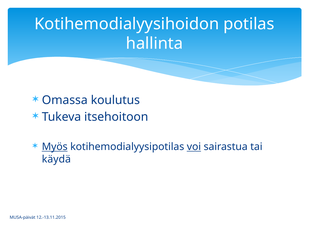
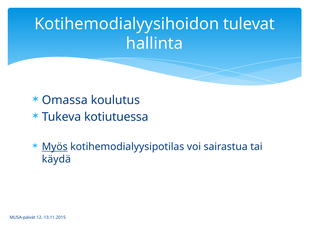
potilas: potilas -> tulevat
itsehoitoon: itsehoitoon -> kotiutuessa
voi underline: present -> none
